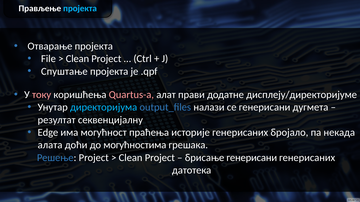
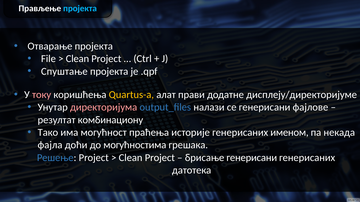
Quartus-a colour: pink -> yellow
директоријума colour: light blue -> pink
дугмета: дугмета -> фајлове
секвенцијалну: секвенцијалну -> комбинациону
Edge: Edge -> Тако
бројало: бројало -> именом
алата: алата -> фајла
